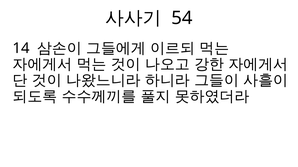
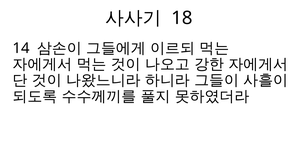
54: 54 -> 18
